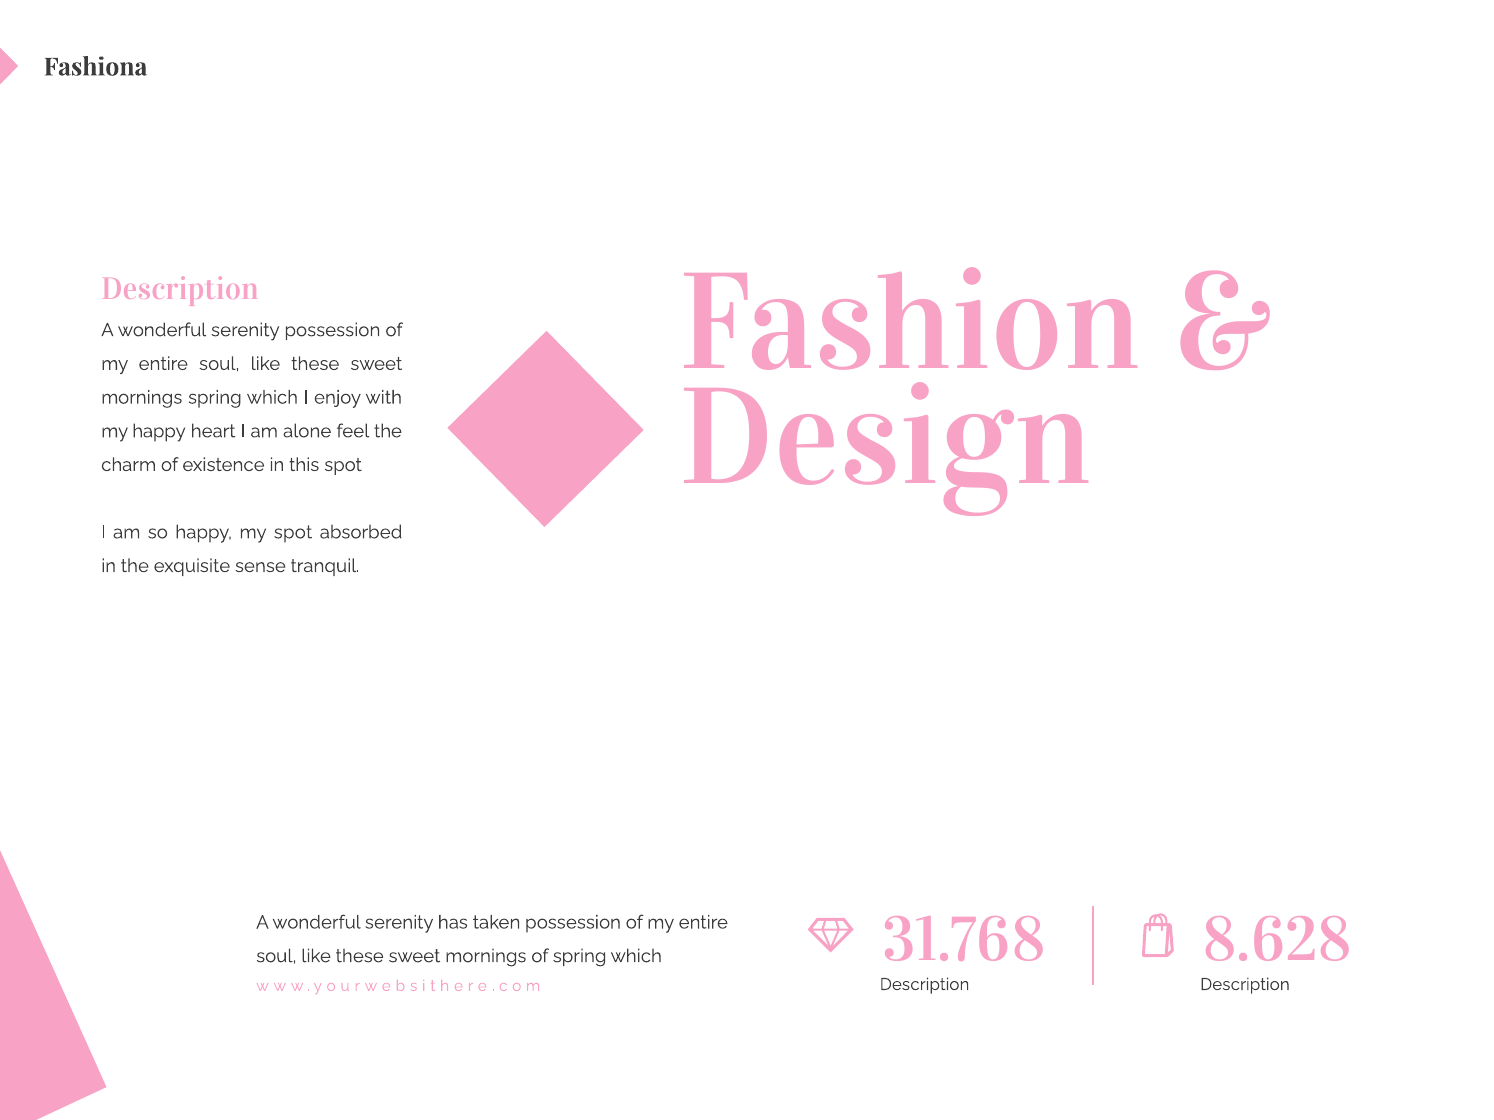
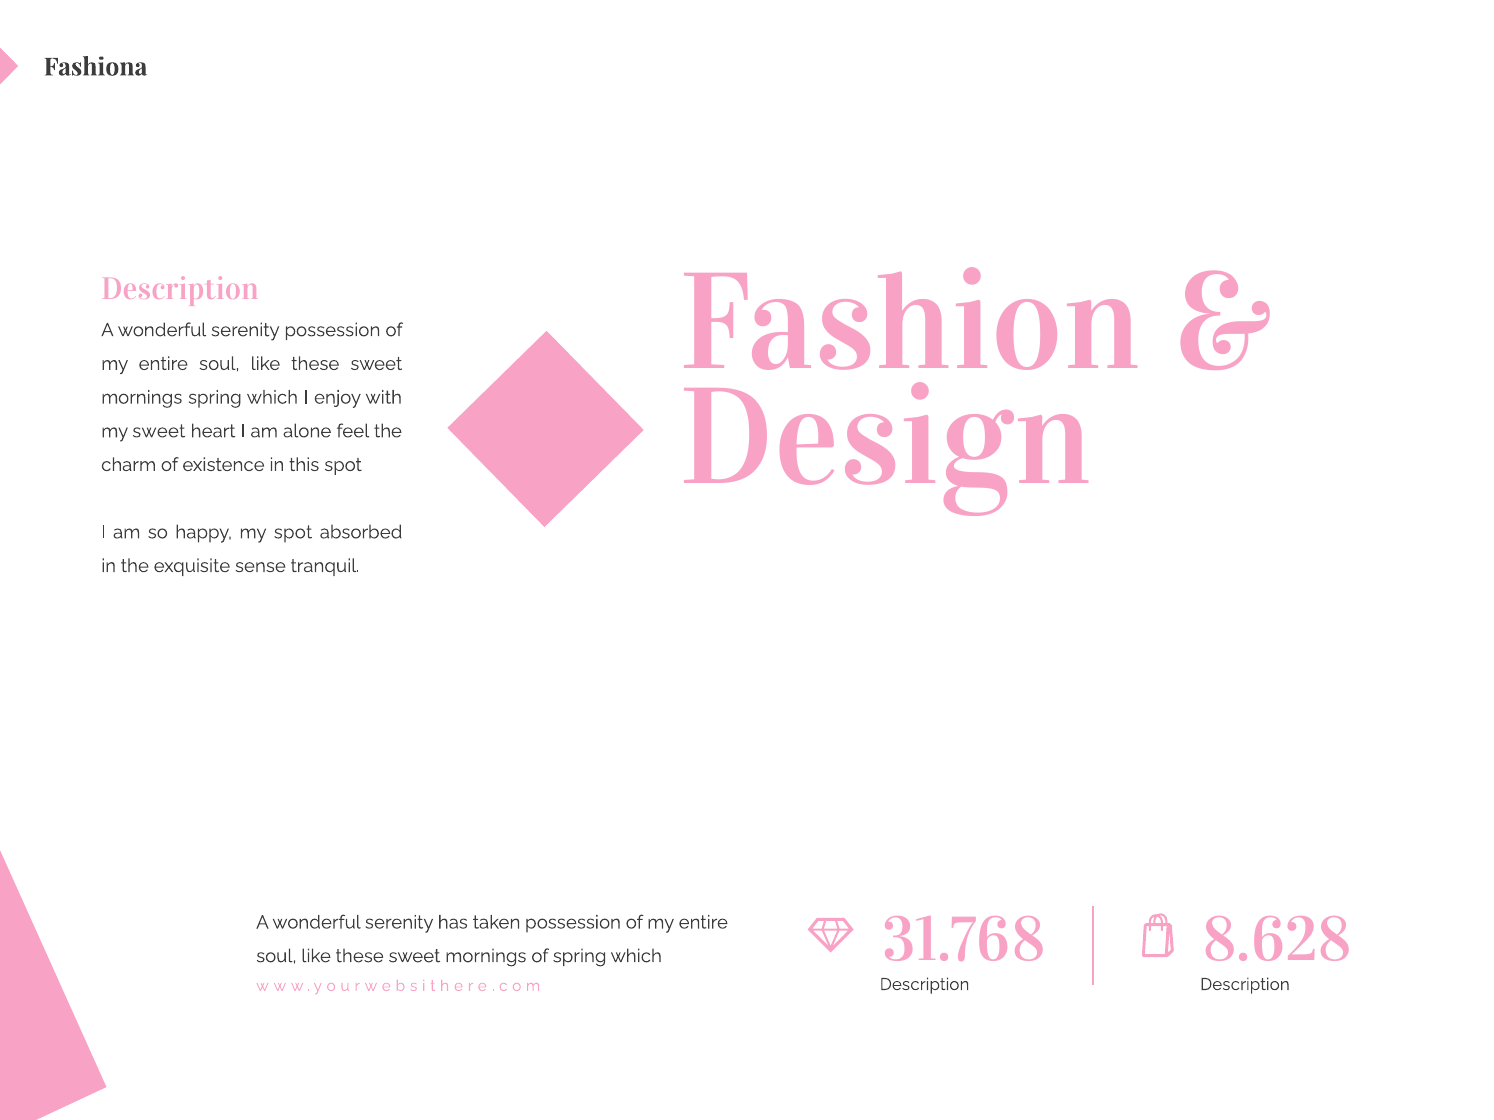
my happy: happy -> sweet
